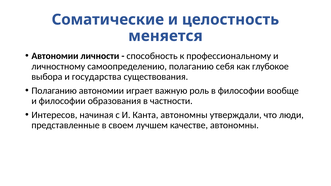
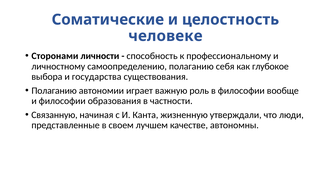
меняется: меняется -> человеке
Автономии at (55, 56): Автономии -> Сторонами
Интересов: Интересов -> Связанную
Канта автономны: автономны -> жизненную
